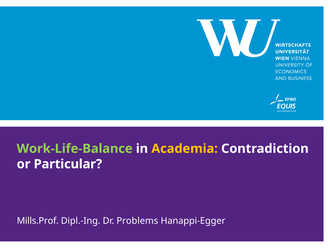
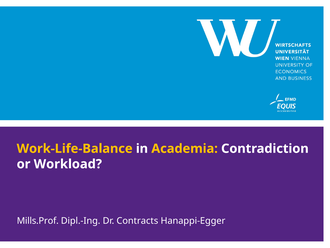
Work-Life-Balance colour: light green -> yellow
Particular: Particular -> Workload
Problems: Problems -> Contracts
